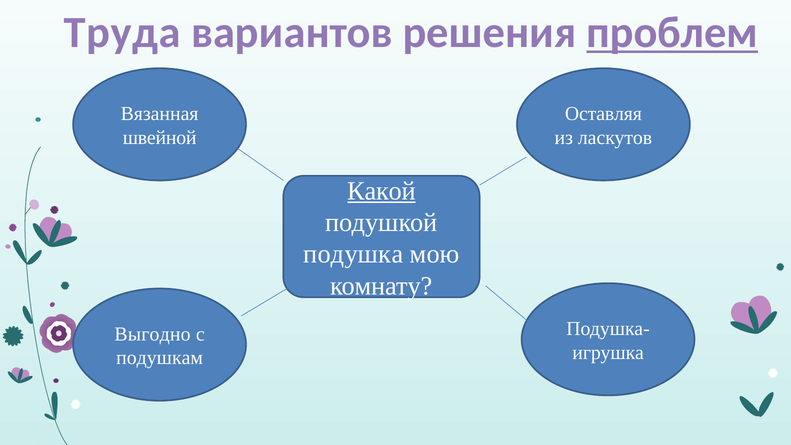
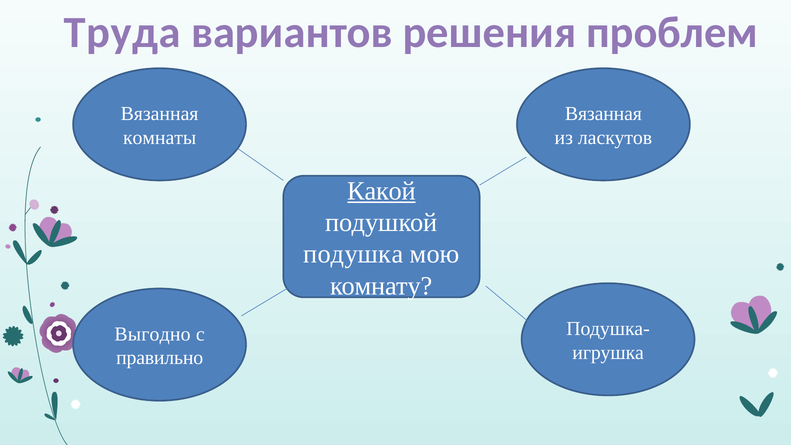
проблем underline: present -> none
Оставляя at (603, 114): Оставляя -> Вязанная
швейной: швейной -> комнаты
подушкам: подушкам -> правильно
